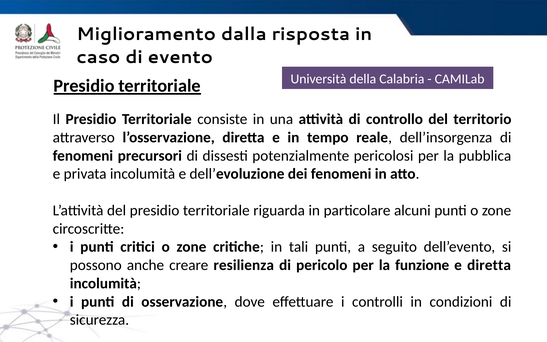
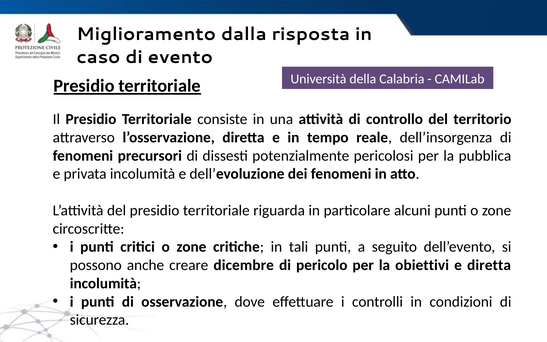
resilienza: resilienza -> dicembre
funzione: funzione -> obiettivi
